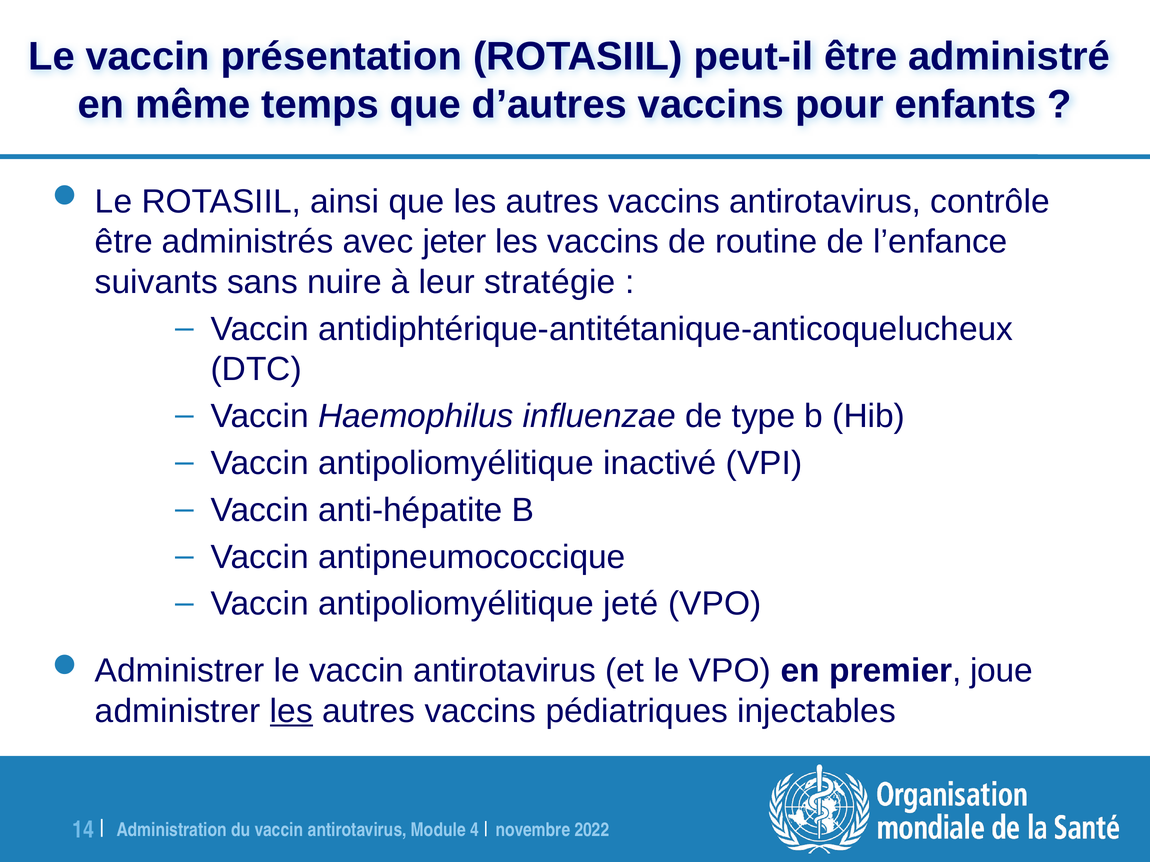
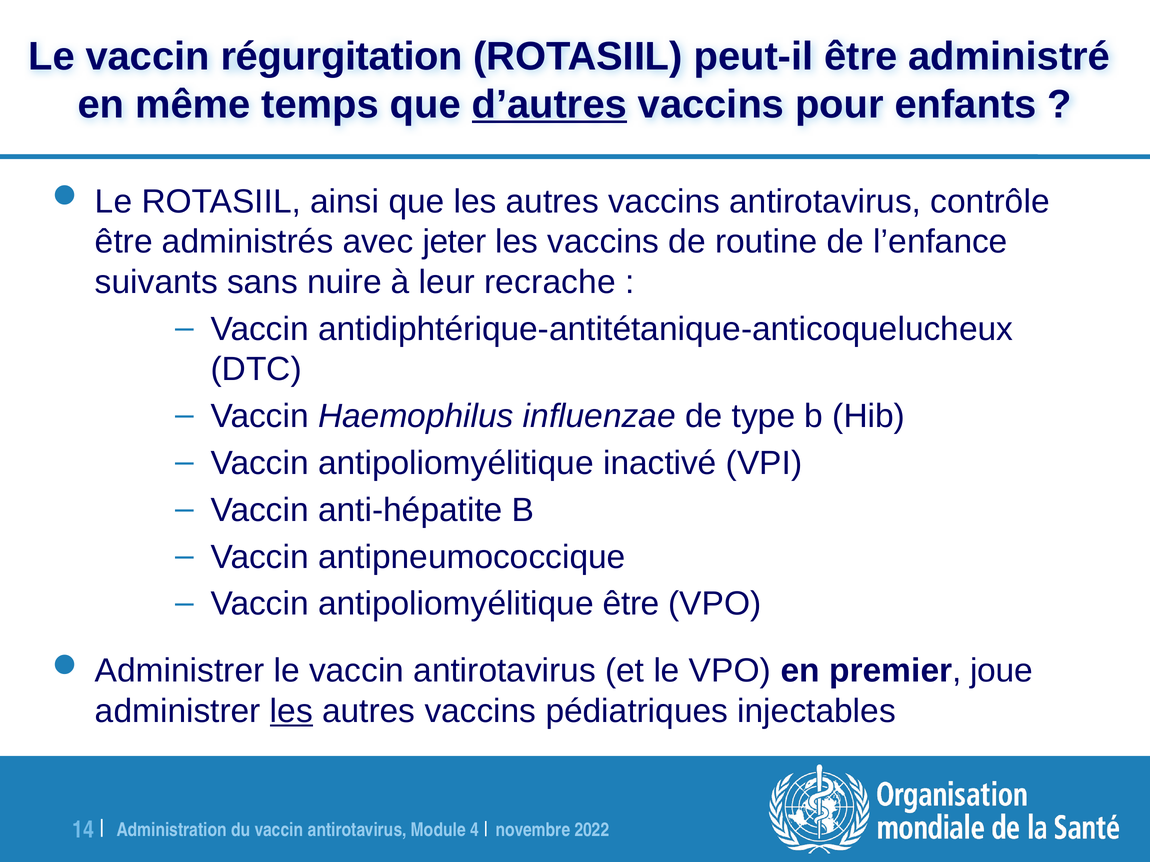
présentation: présentation -> régurgitation
d’autres underline: none -> present
stratégie: stratégie -> recrache
antipoliomyélitique jeté: jeté -> être
